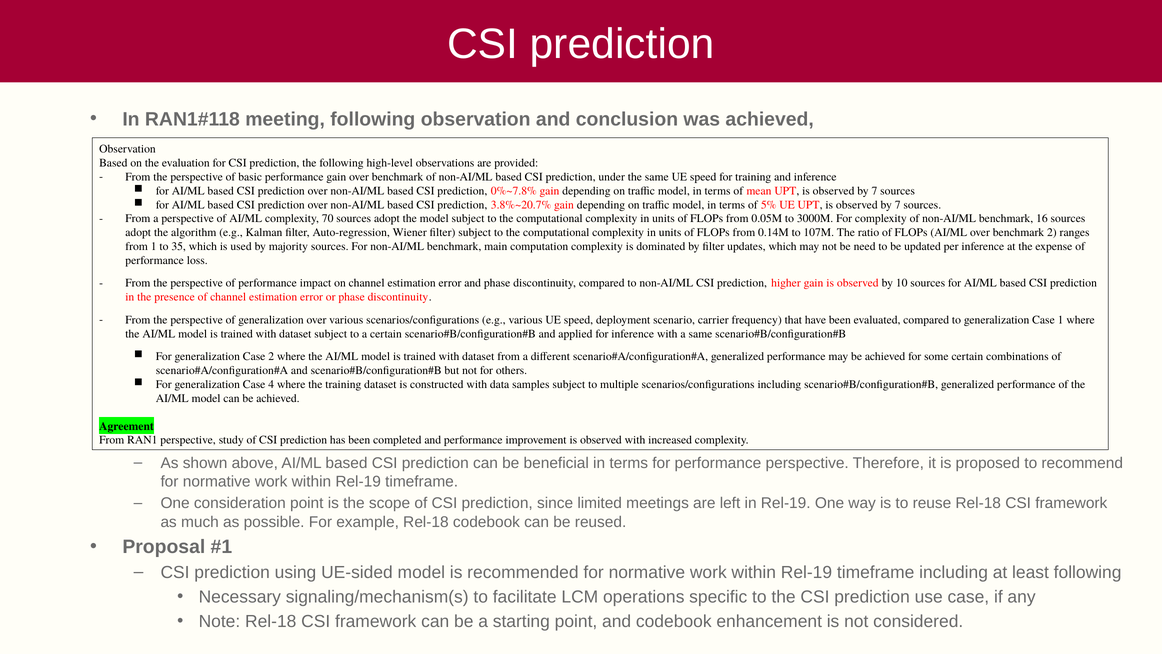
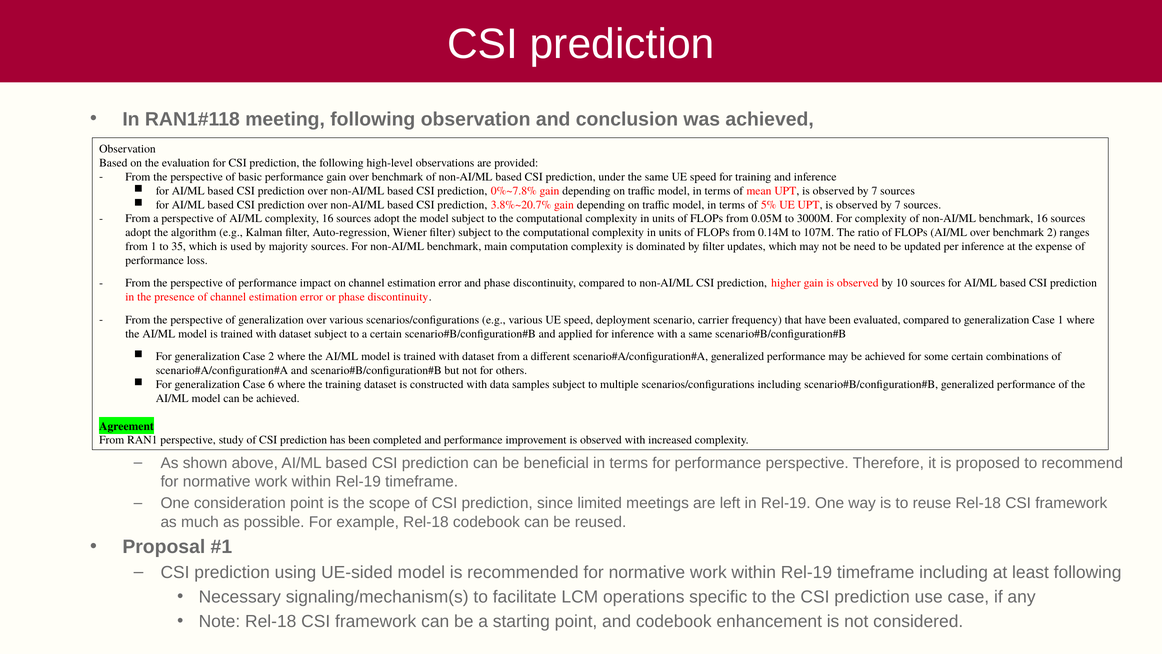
complexity 70: 70 -> 16
4: 4 -> 6
